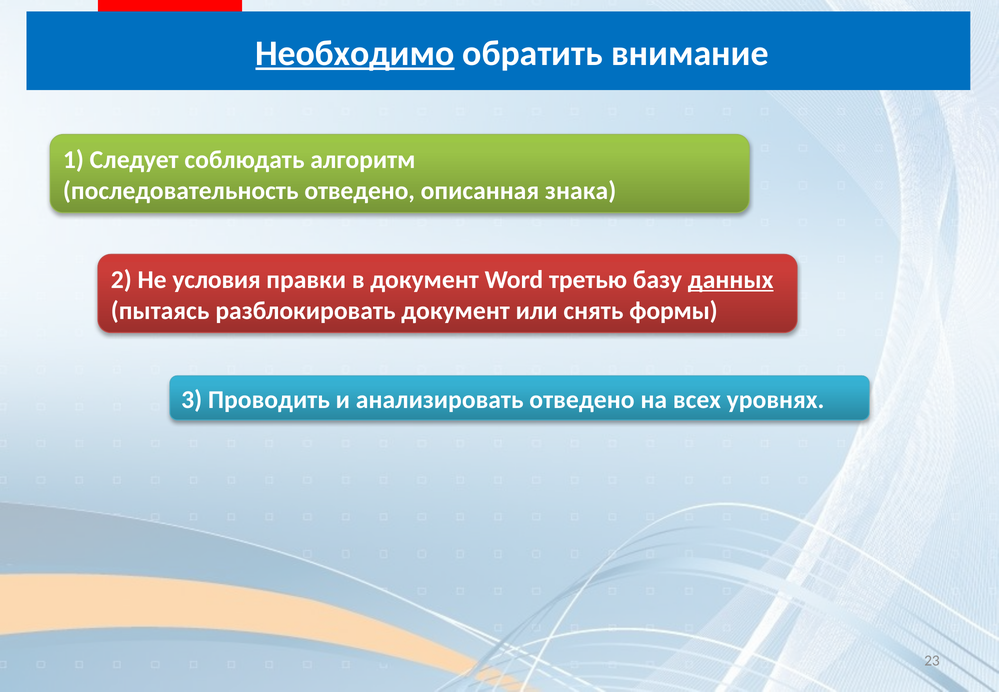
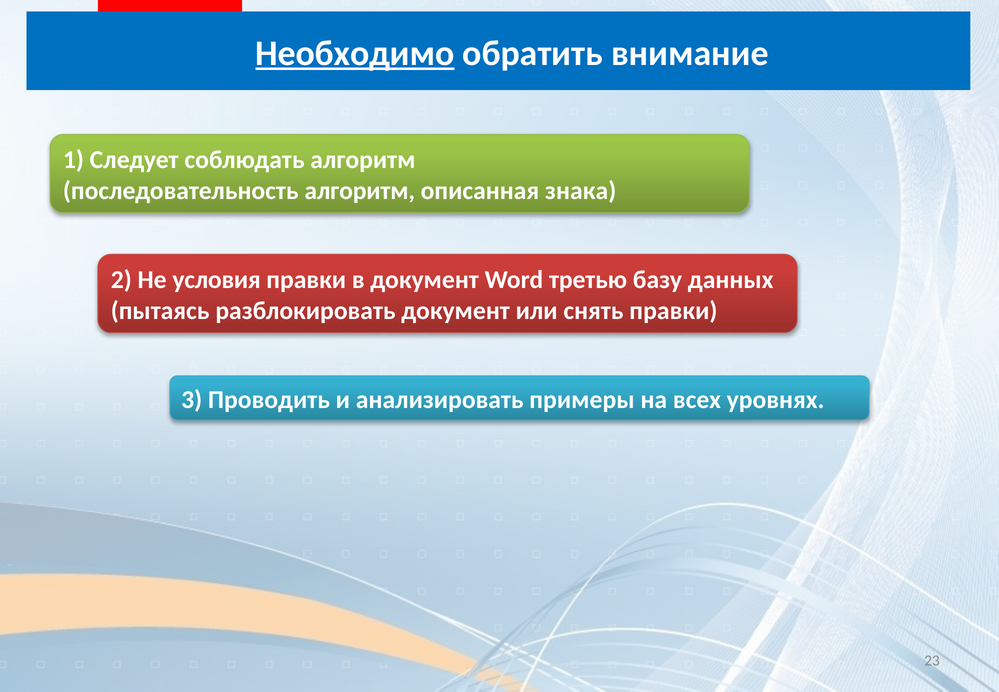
последовательность отведено: отведено -> алгоритм
данных underline: present -> none
снять формы: формы -> правки
анализировать отведено: отведено -> примеры
